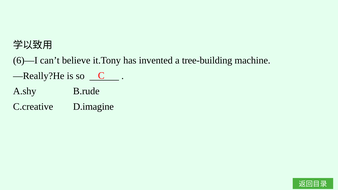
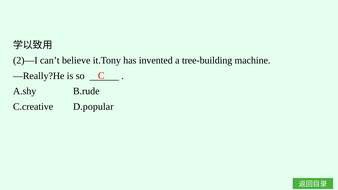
6)—I: 6)—I -> 2)—I
D.imagine: D.imagine -> D.popular
